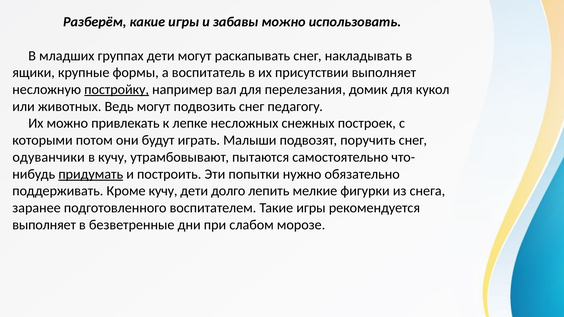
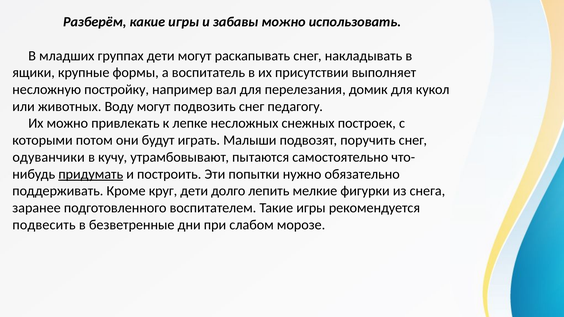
постройку underline: present -> none
Ведь: Ведь -> Воду
Кроме кучу: кучу -> круг
выполняет at (44, 225): выполняет -> подвесить
